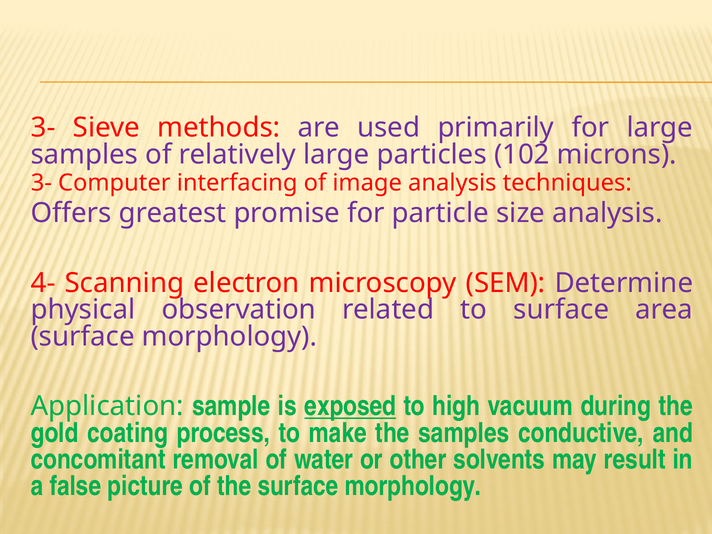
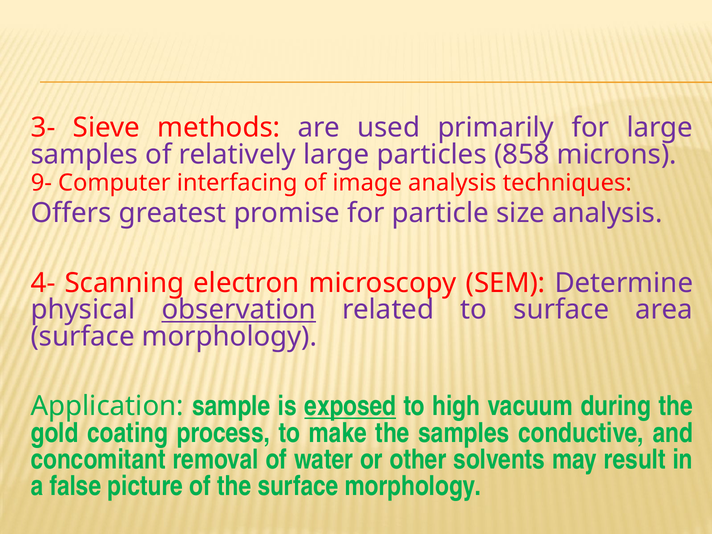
102: 102 -> 858
3- at (41, 183): 3- -> 9-
observation underline: none -> present
